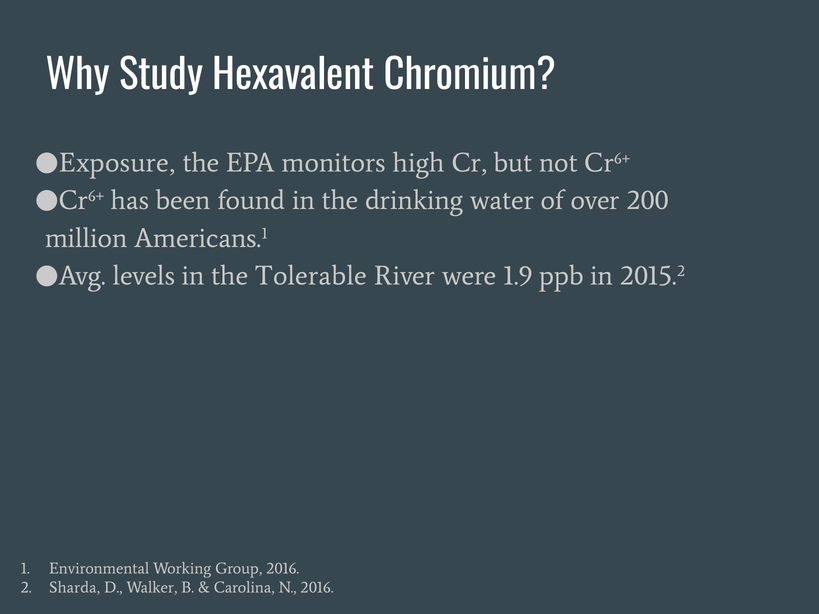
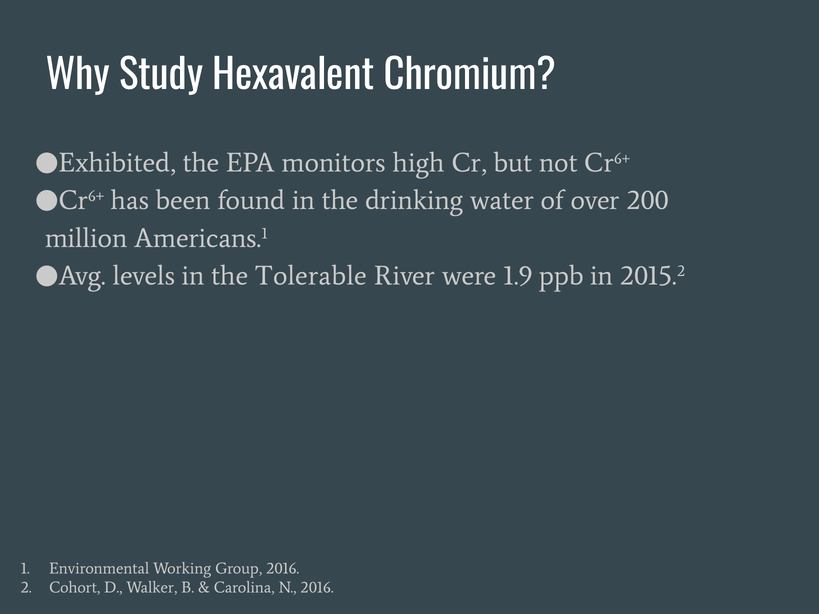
Exposure: Exposure -> Exhibited
Sharda: Sharda -> Cohort
